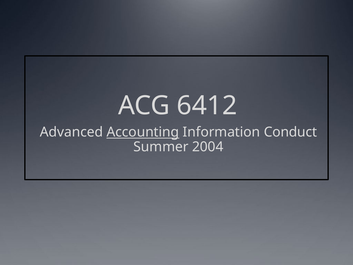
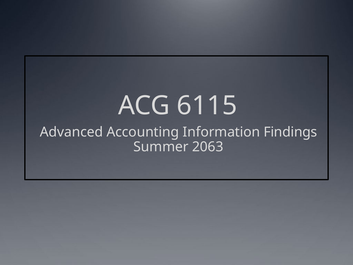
6412: 6412 -> 6115
Accounting underline: present -> none
Conduct: Conduct -> Findings
2004: 2004 -> 2063
